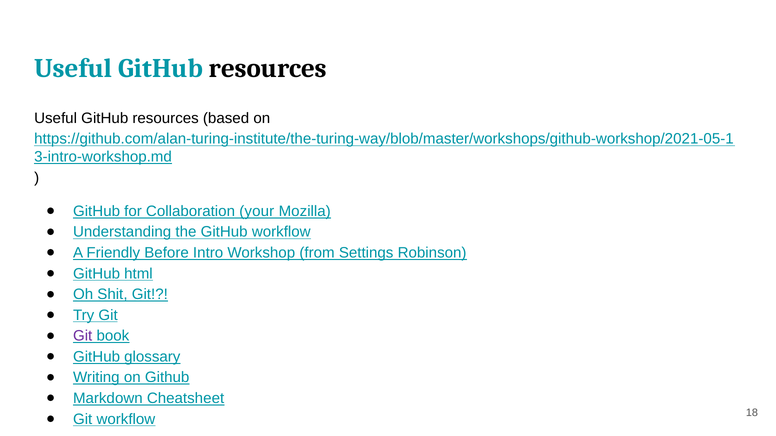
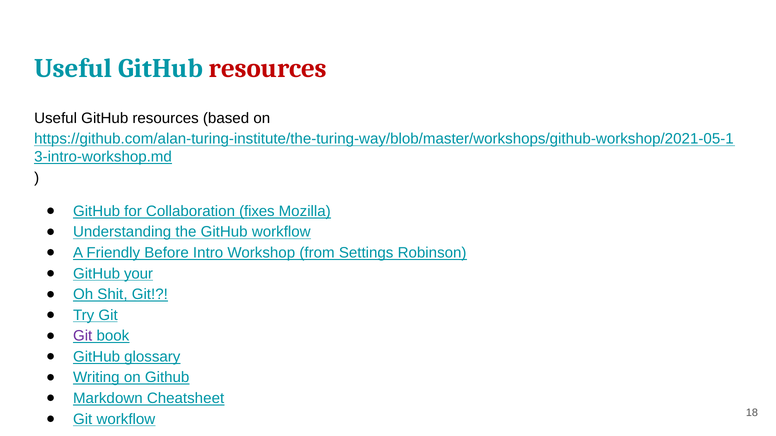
resources at (268, 68) colour: black -> red
your: your -> fixes
html: html -> your
